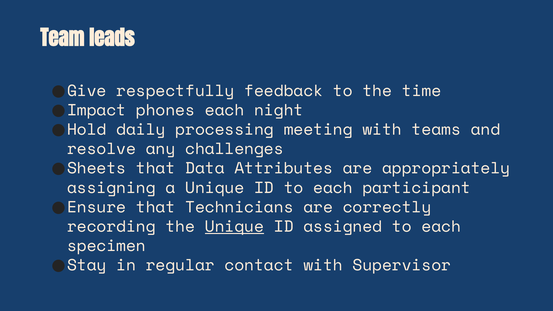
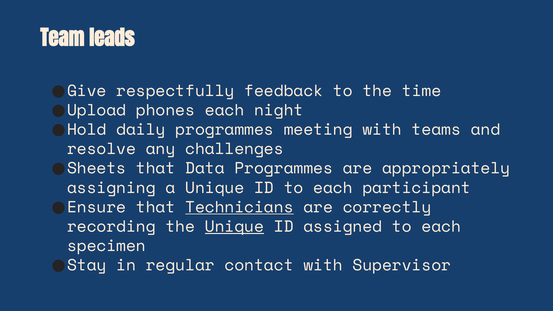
Impact: Impact -> Upload
daily processing: processing -> programmes
Data Attributes: Attributes -> Programmes
Technicians underline: none -> present
